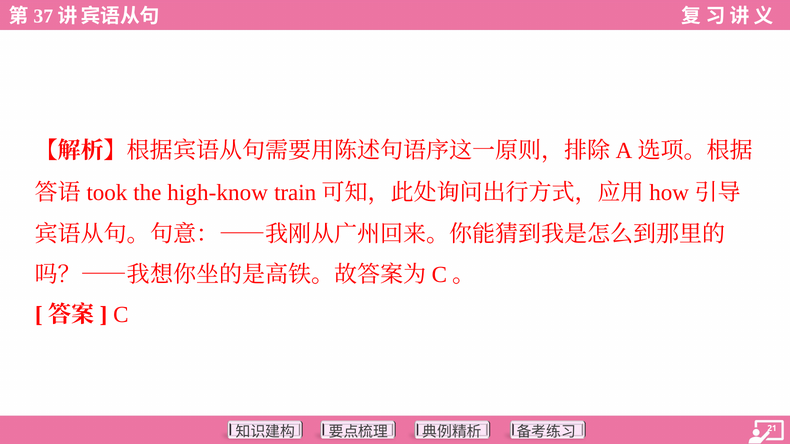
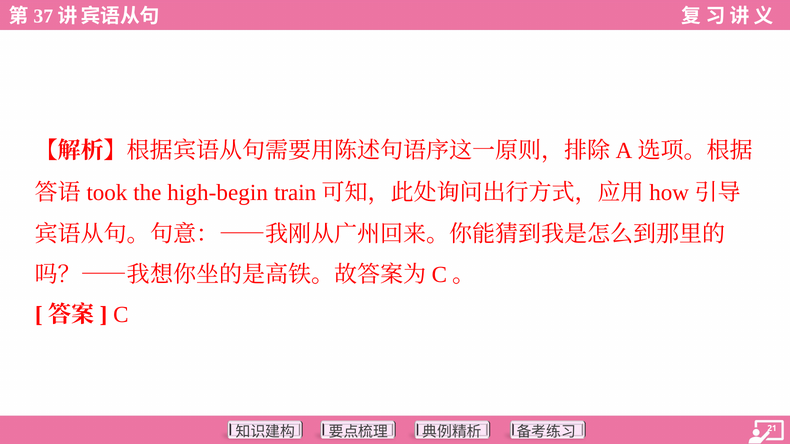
high-know: high-know -> high-begin
